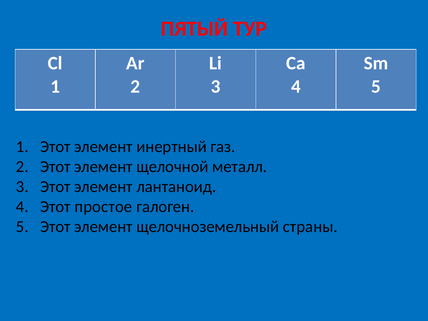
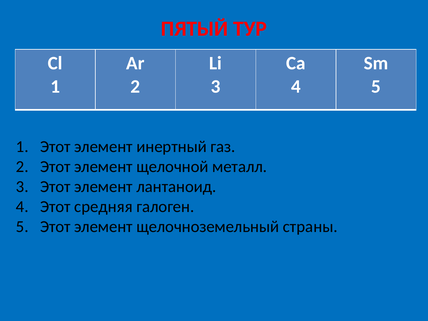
простое: простое -> средняя
